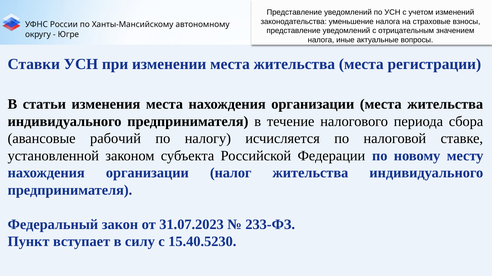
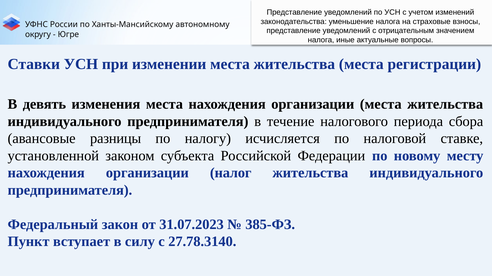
статьи: статьи -> девять
рабочий: рабочий -> разницы
233-ФЗ: 233-ФЗ -> 385-ФЗ
15.40.5230: 15.40.5230 -> 27.78.3140
